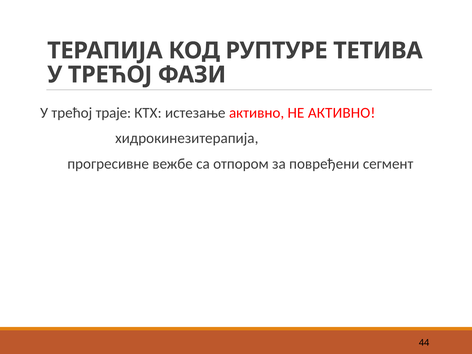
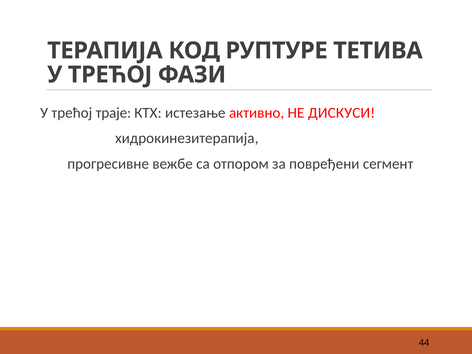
НЕ АКТИВНО: АКТИВНО -> ДИСКУСИ
